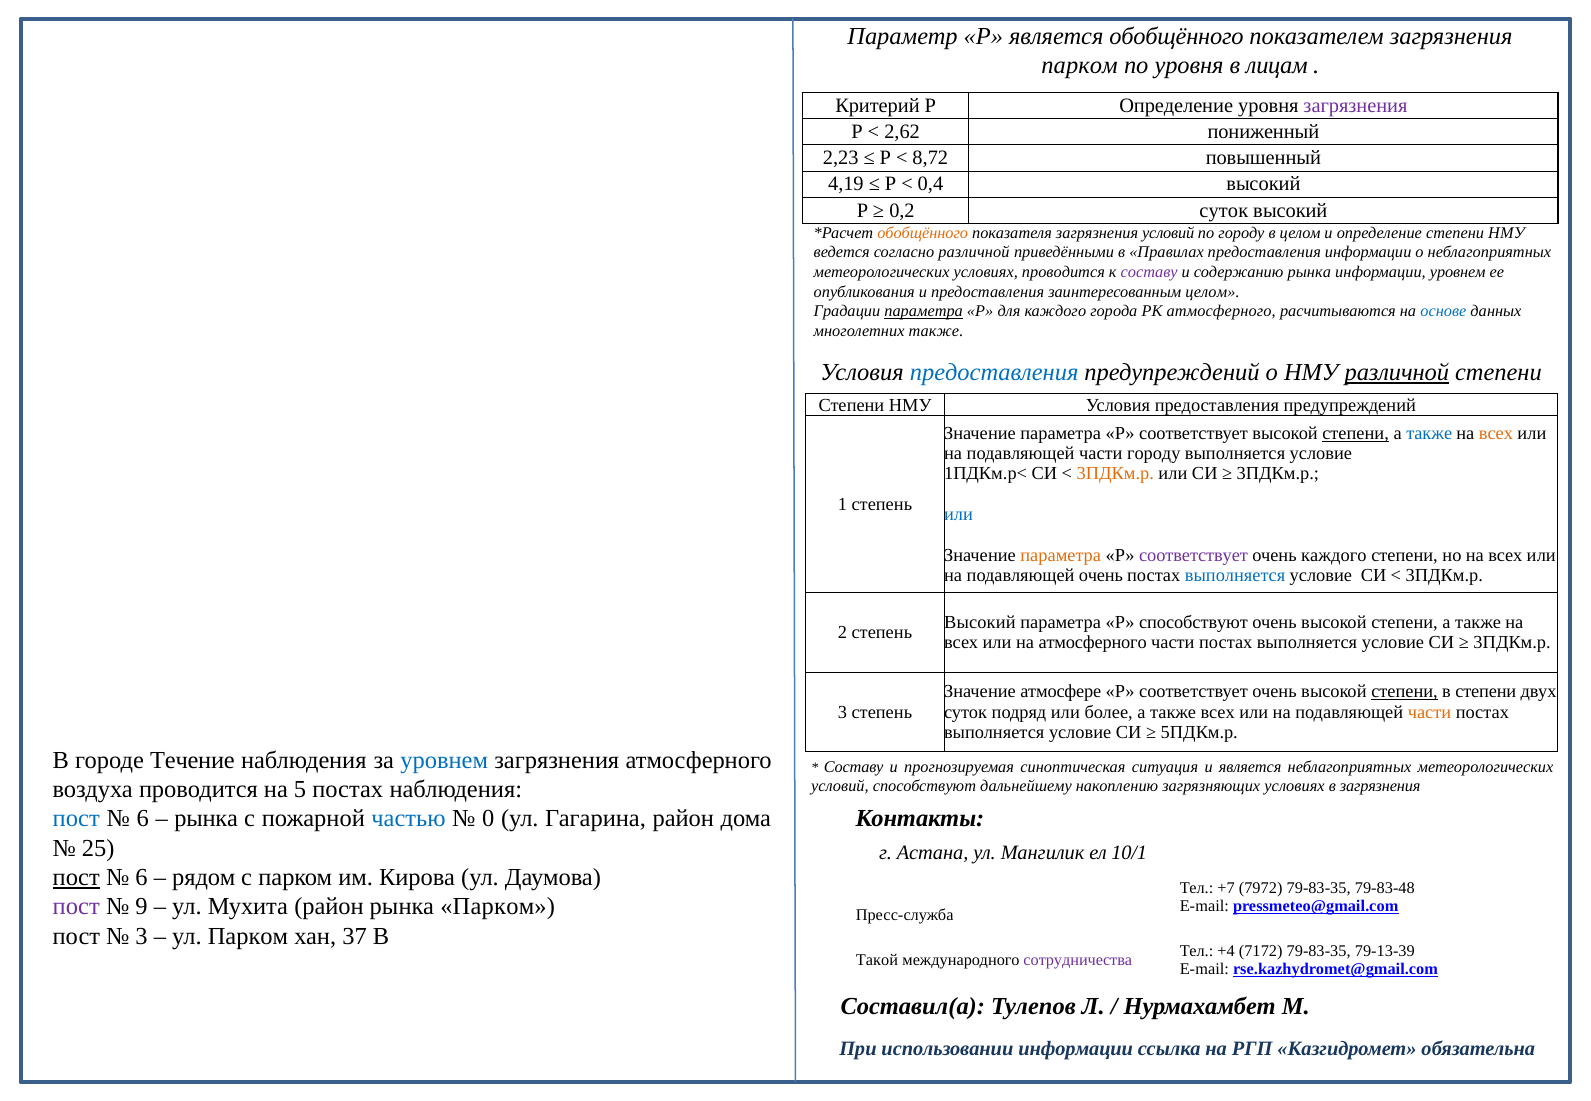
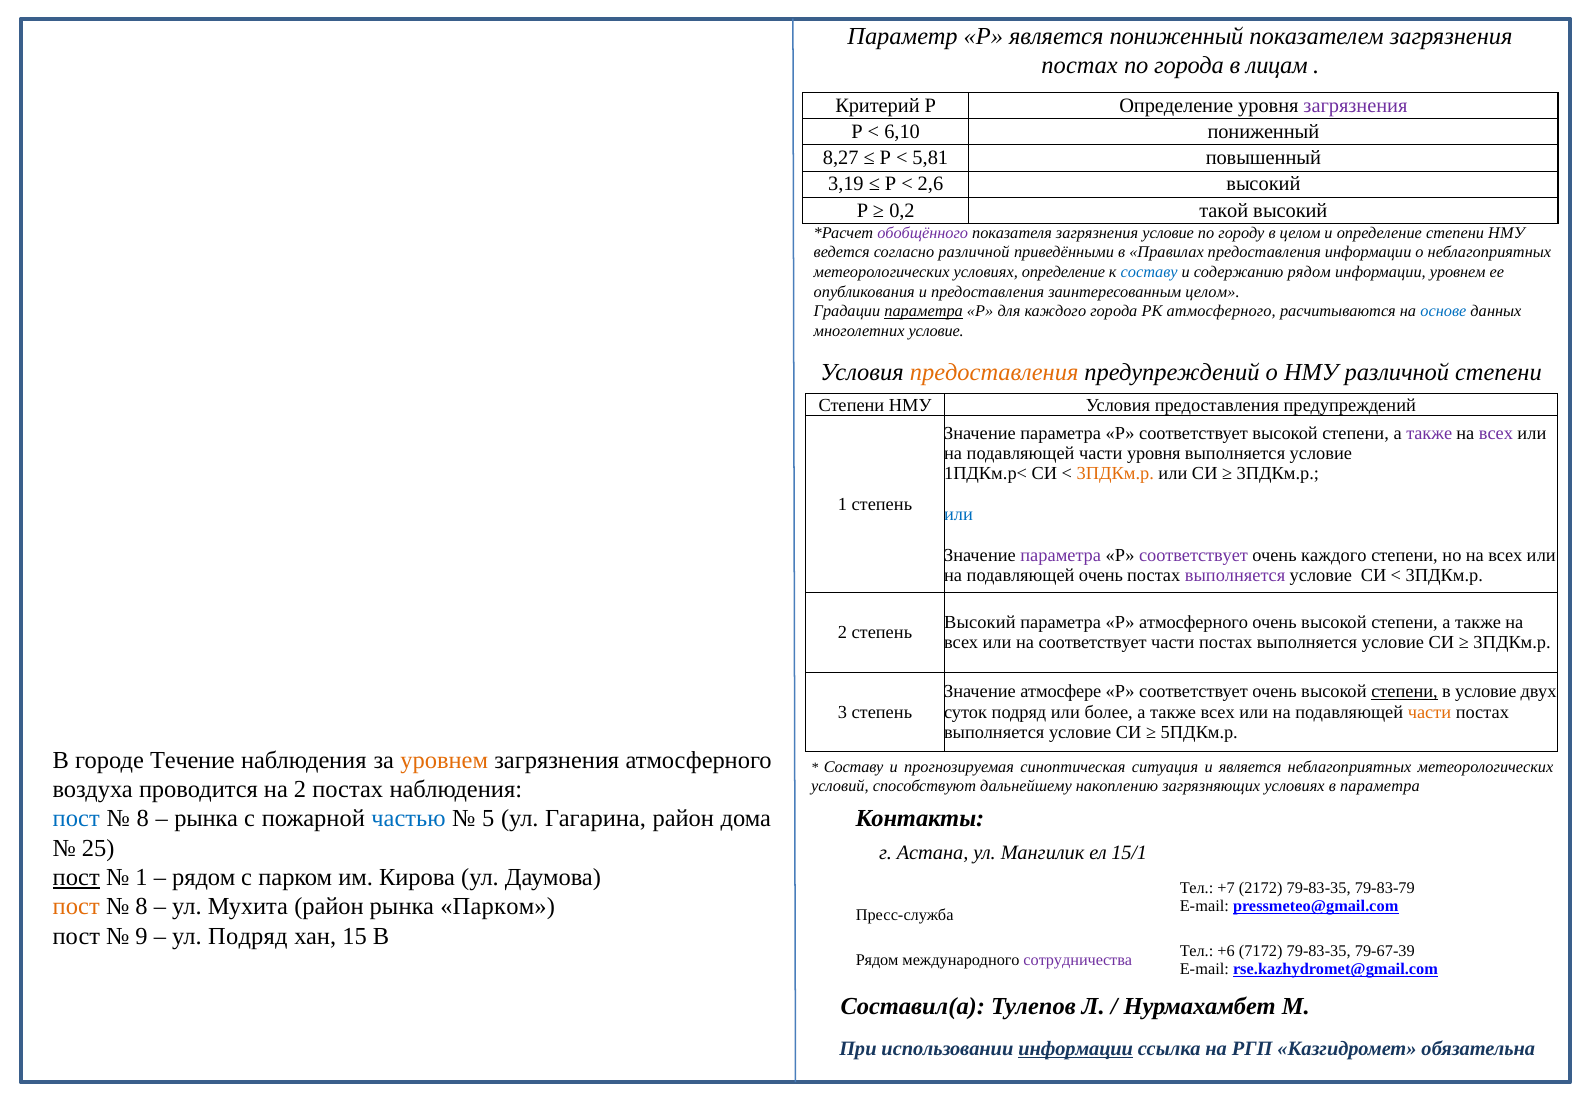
является обобщённого: обобщённого -> пониженный
парком at (1080, 66): парком -> постах
по уровня: уровня -> города
2,62: 2,62 -> 6,10
2,23: 2,23 -> 8,27
8,72: 8,72 -> 5,81
4,19: 4,19 -> 3,19
0,4: 0,4 -> 2,6
0,2 суток: суток -> такой
обобщённого at (923, 233) colour: orange -> purple
загрязнения условий: условий -> условие
условиях проводится: проводится -> определение
составу at (1149, 272) colour: purple -> blue
содержанию рынка: рынка -> рядом
многолетних также: также -> условие
предоставления at (994, 372) colour: blue -> orange
различной at (1397, 372) underline: present -> none
степени at (1356, 433) underline: present -> none
также at (1429, 433) colour: blue -> purple
всех at (1496, 433) colour: orange -> purple
части городу: городу -> уровня
параметра at (1061, 555) colour: orange -> purple
выполняется at (1235, 576) colour: blue -> purple
Р способствуют: способствуют -> атмосферного
на атмосферного: атмосферного -> соответствует
в степени: степени -> условие
уровнем at (444, 760) colour: blue -> orange
на 5: 5 -> 2
в загрязнения: загрязнения -> параметра
6 at (143, 819): 6 -> 8
0: 0 -> 5
10/1: 10/1 -> 15/1
6 at (142, 878): 6 -> 1
7972: 7972 -> 2172
79-83-48: 79-83-48 -> 79-83-79
пост at (76, 907) colour: purple -> orange
9 at (142, 907): 9 -> 8
3 at (142, 937): 3 -> 9
ул Парком: Парком -> Подряд
37: 37 -> 15
+4: +4 -> +6
79-13-39: 79-13-39 -> 79-67-39
Такой at (877, 961): Такой -> Рядом
информации at (1076, 1049) underline: none -> present
